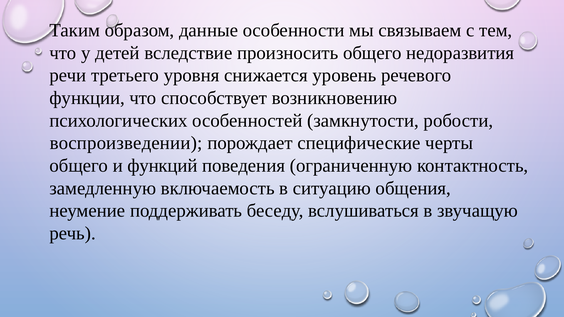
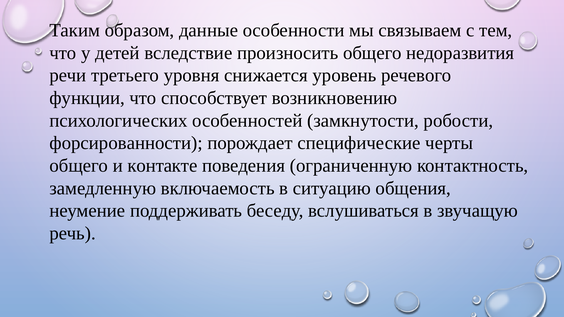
воспроизведении: воспроизведении -> форсированности
функций: функций -> контакте
